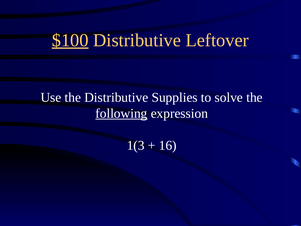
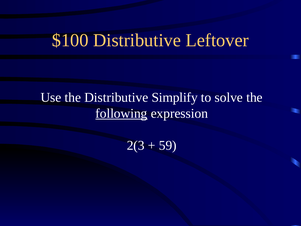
$100 underline: present -> none
Supplies: Supplies -> Simplify
1(3: 1(3 -> 2(3
16: 16 -> 59
